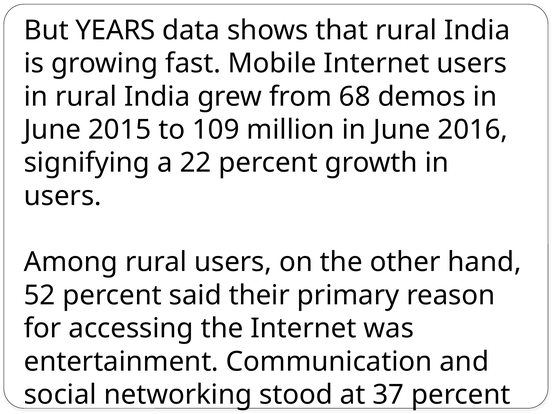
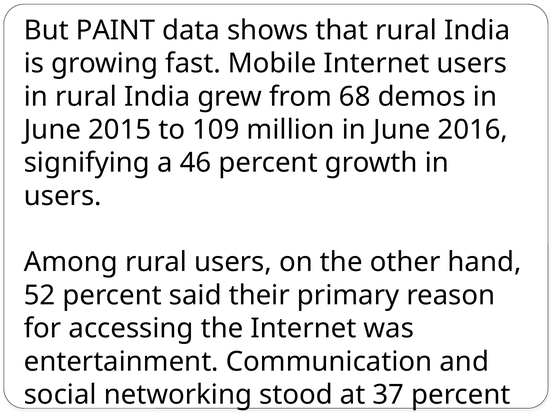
YEARS: YEARS -> PAINT
22: 22 -> 46
